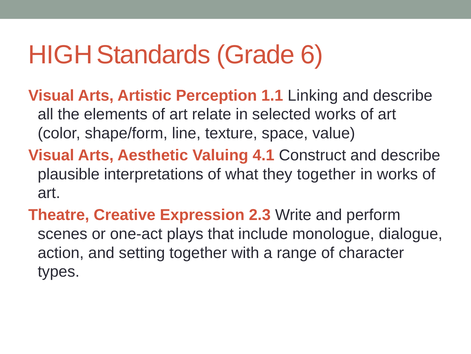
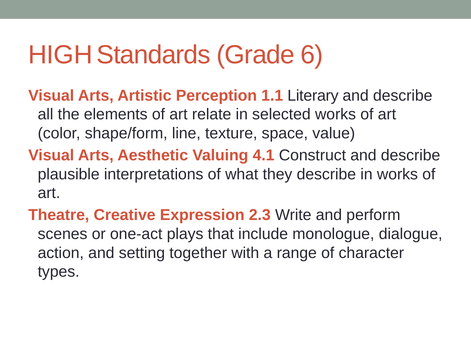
Linking: Linking -> Literary
they together: together -> describe
